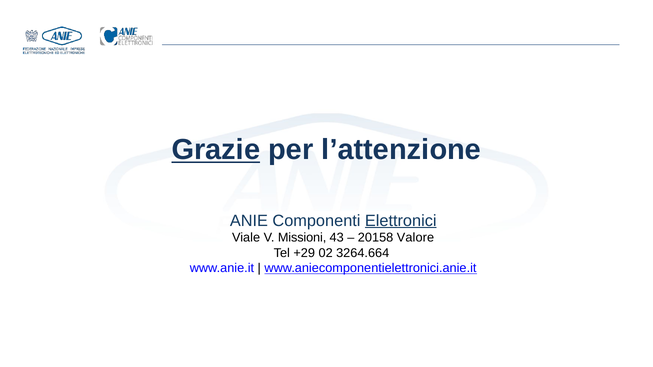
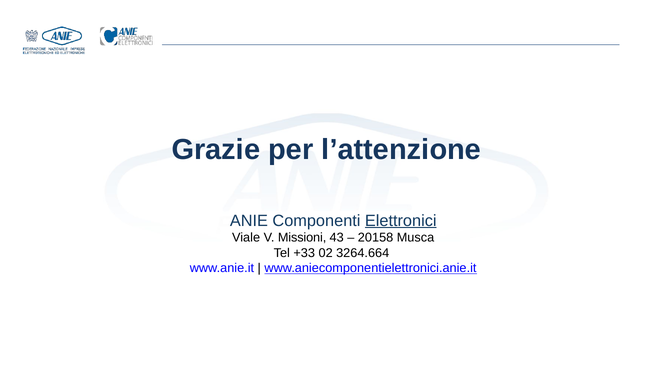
Grazie underline: present -> none
Valore: Valore -> Musca
+29: +29 -> +33
